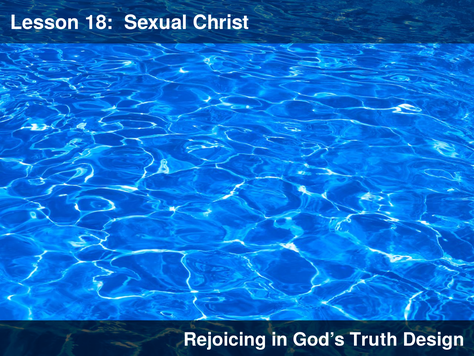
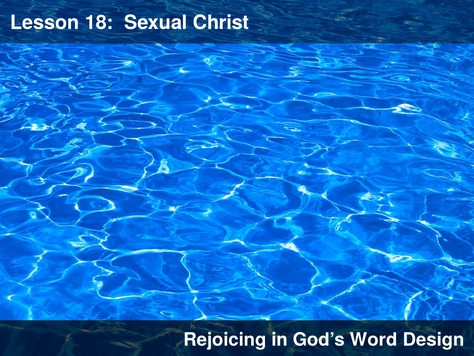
Truth: Truth -> Word
